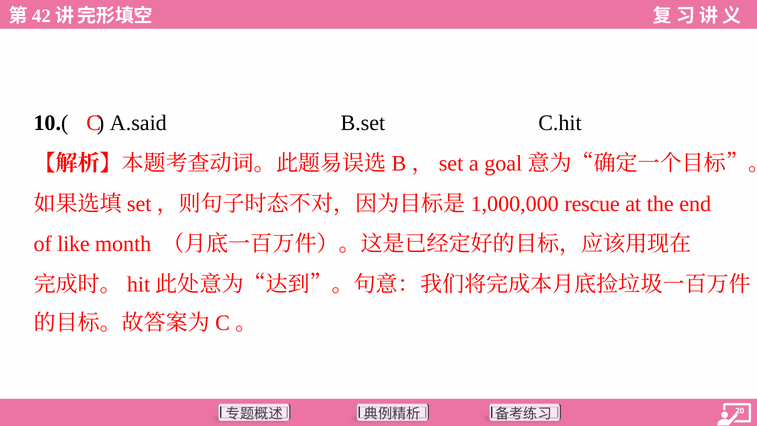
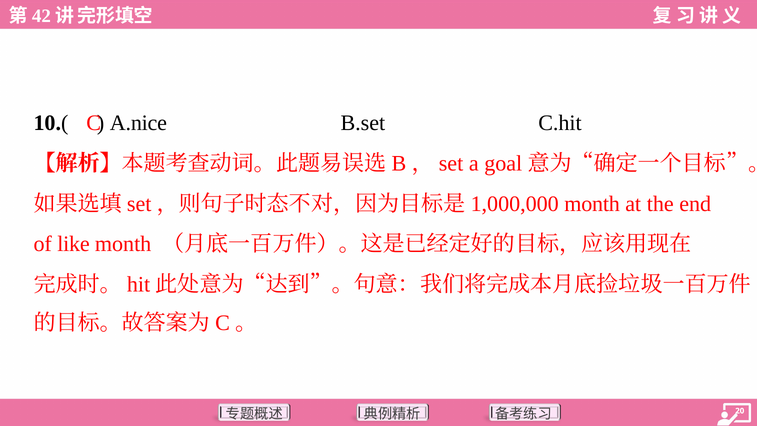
A.said: A.said -> A.nice
rescue at (592, 204): rescue -> month
